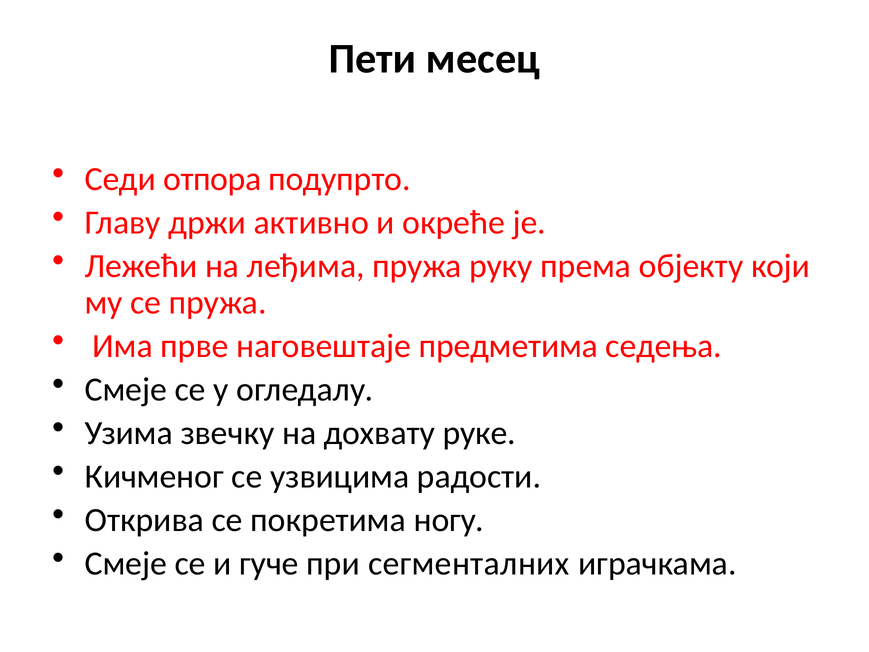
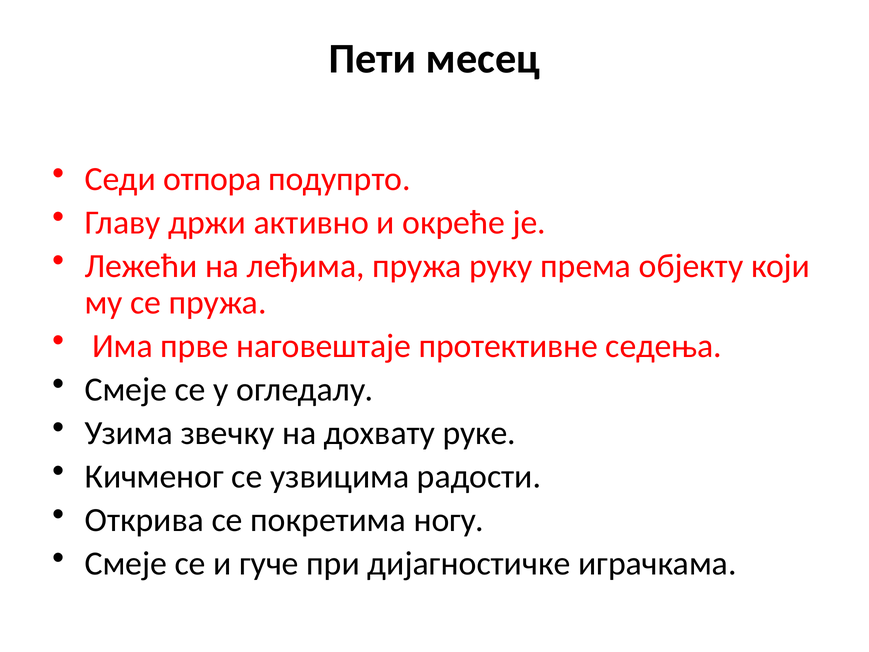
предметима: предметима -> протективне
сегменталних: сегменталних -> дијагностичке
